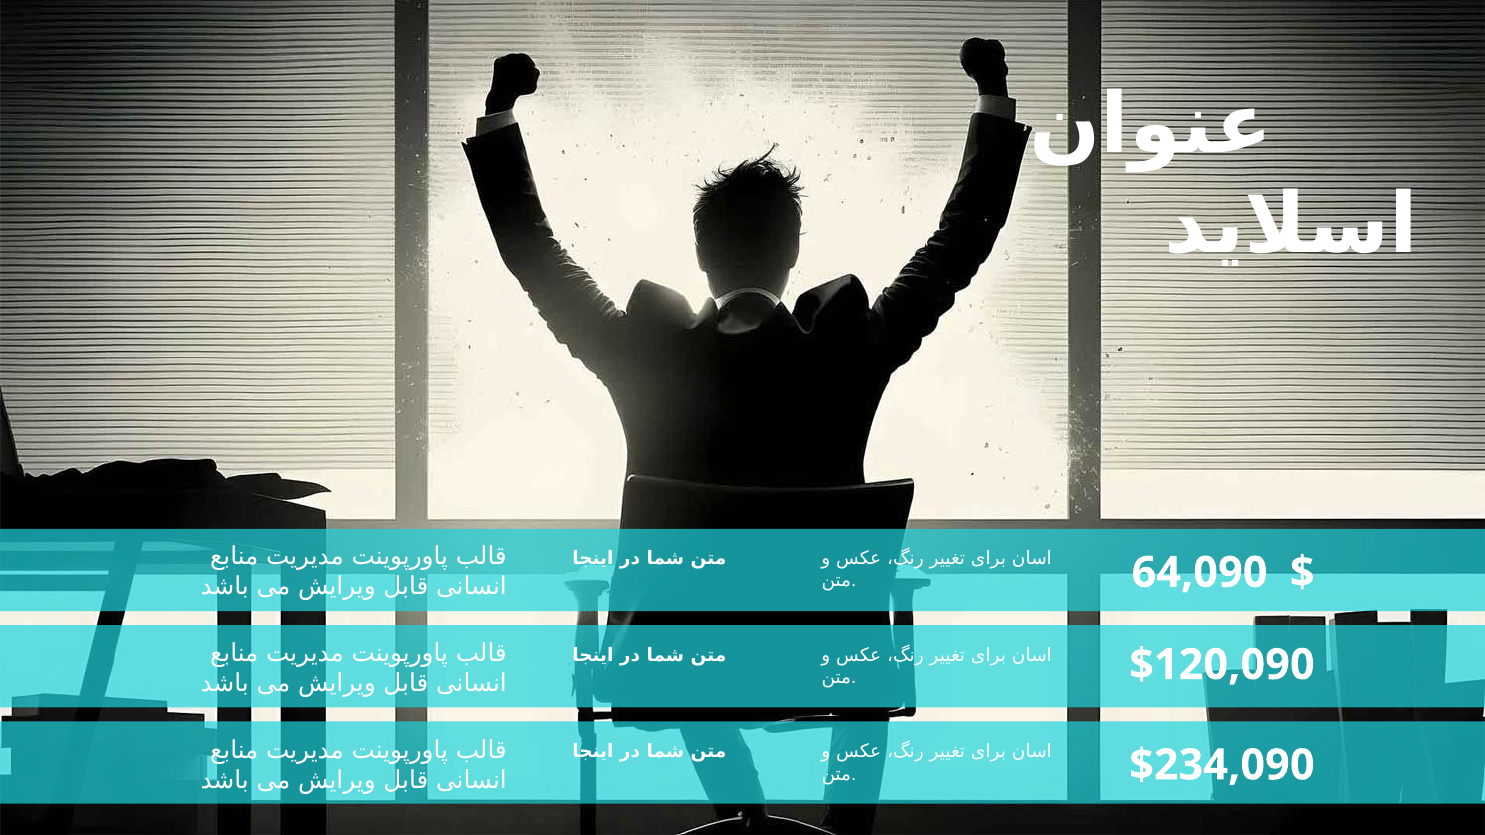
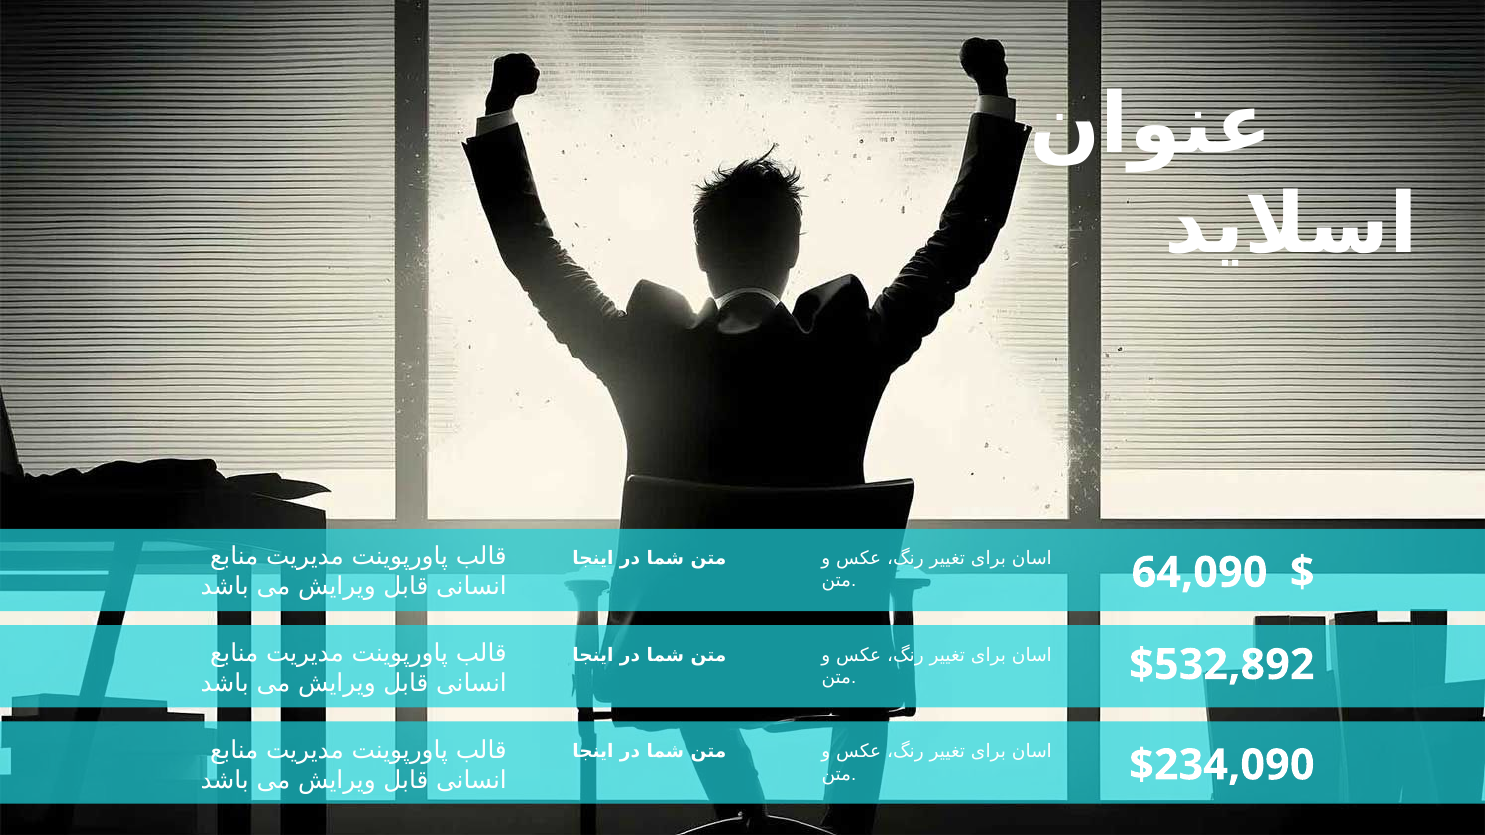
$120,090: $120,090 -> $532,892
